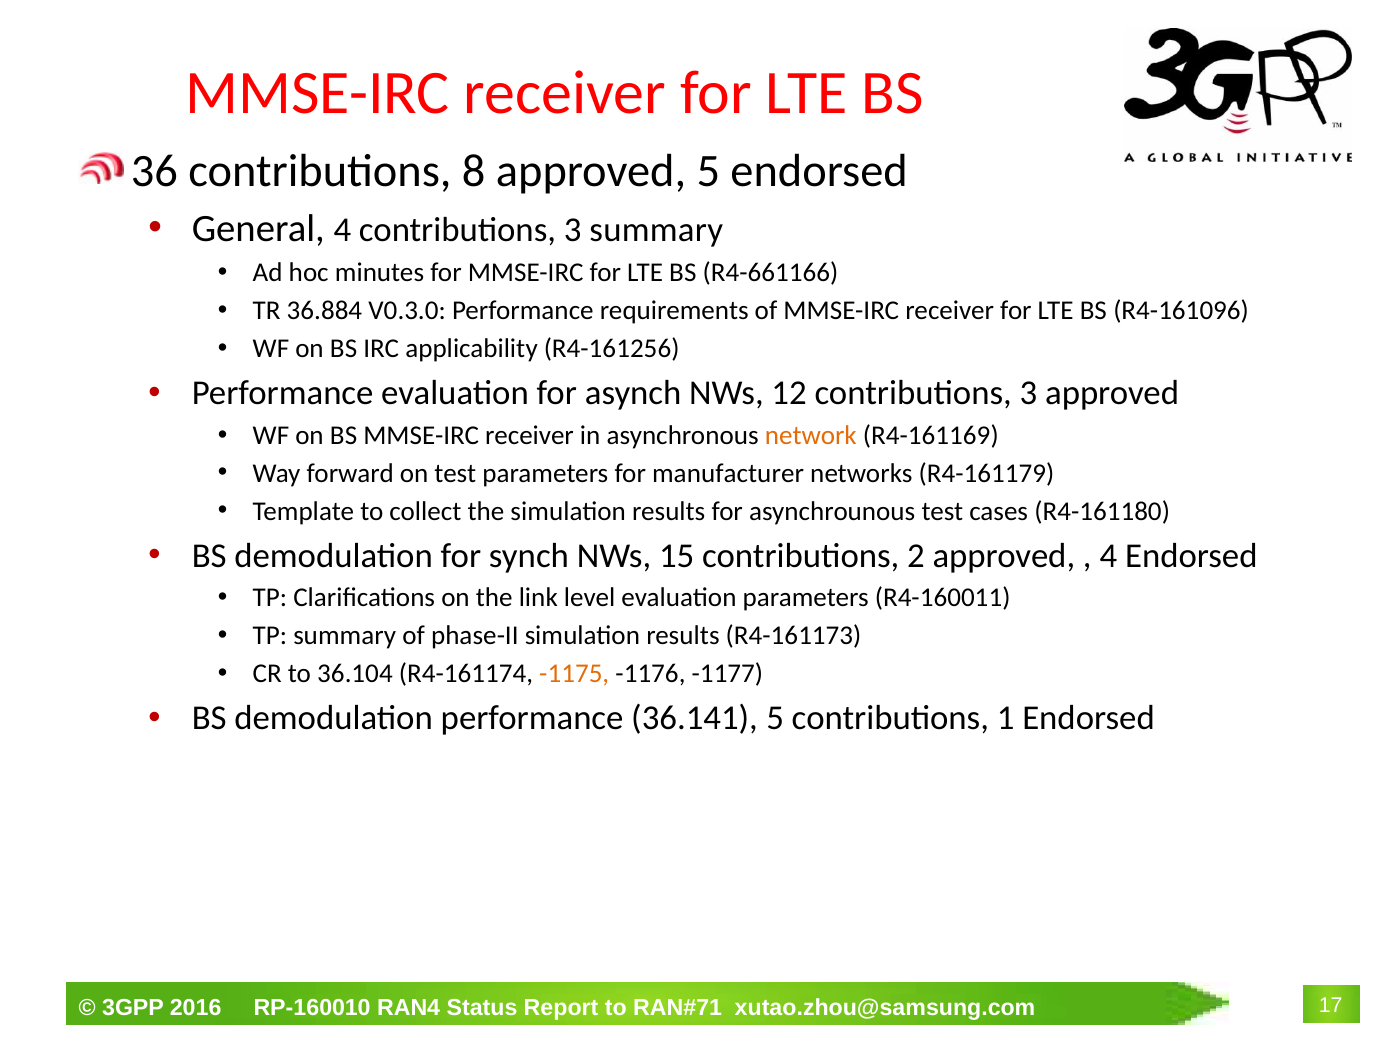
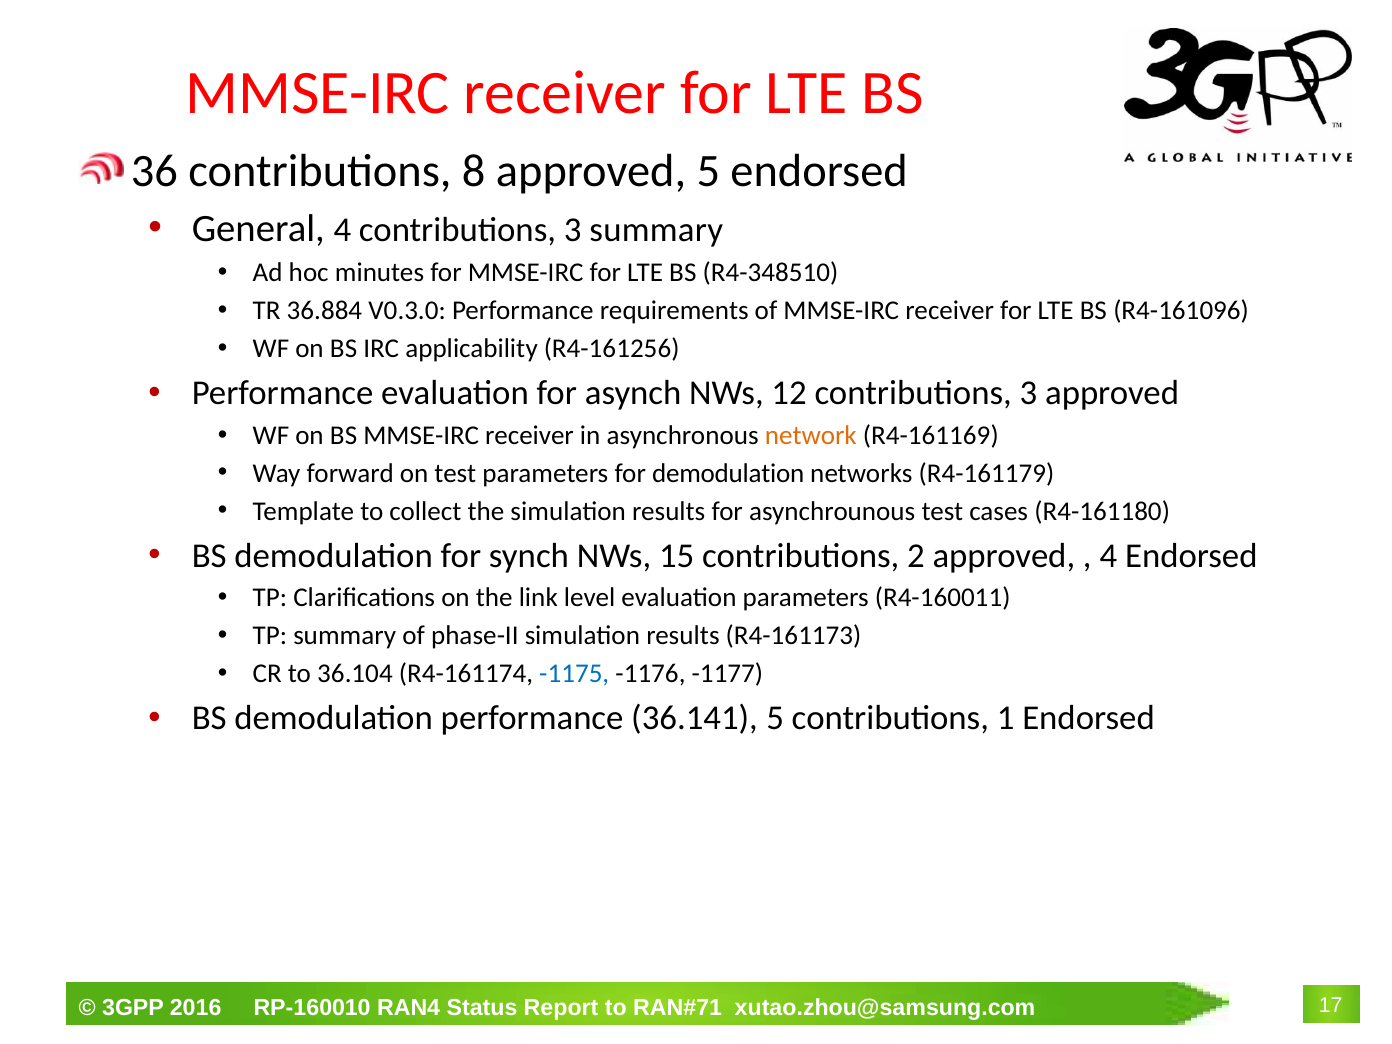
R4-661166: R4-661166 -> R4-348510
for manufacturer: manufacturer -> demodulation
-1175 colour: orange -> blue
